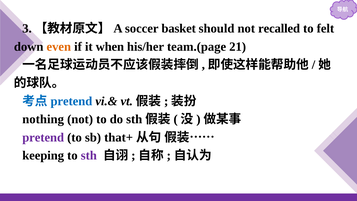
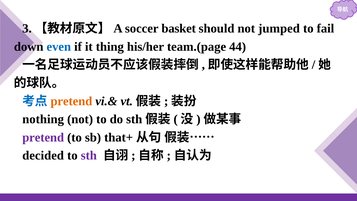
recalled: recalled -> jumped
felt: felt -> fail
even colour: orange -> blue
when: when -> thing
21: 21 -> 44
pretend at (71, 101) colour: blue -> orange
keeping: keeping -> decided
